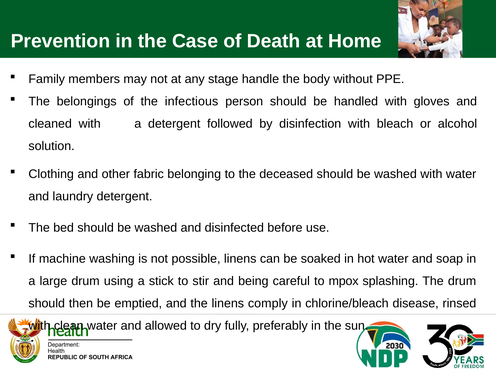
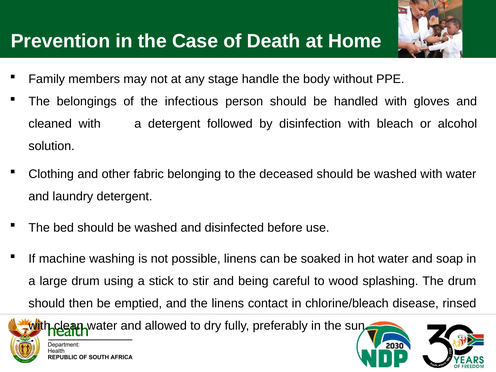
mpox: mpox -> wood
comply: comply -> contact
